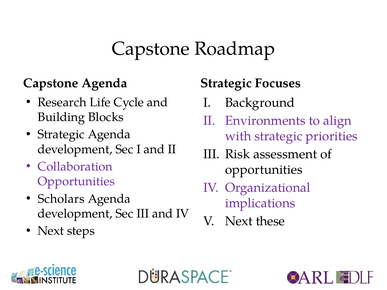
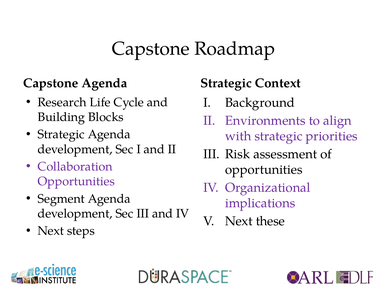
Focuses: Focuses -> Context
Scholars: Scholars -> Segment
